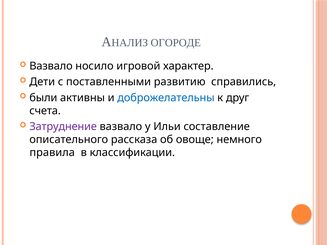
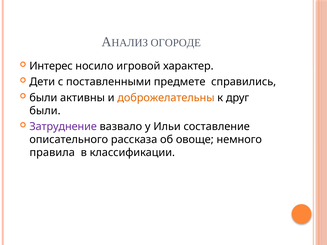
Вазвало at (51, 66): Вазвало -> Интерес
развитию: развитию -> предмете
доброжелательны colour: blue -> orange
счета at (45, 111): счета -> были
